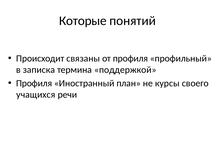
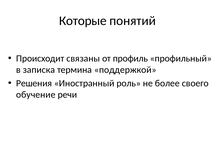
от профиля: профиля -> профиль
Профиля at (34, 83): Профиля -> Решения
план: план -> роль
курсы: курсы -> более
учащихся: учащихся -> обучение
